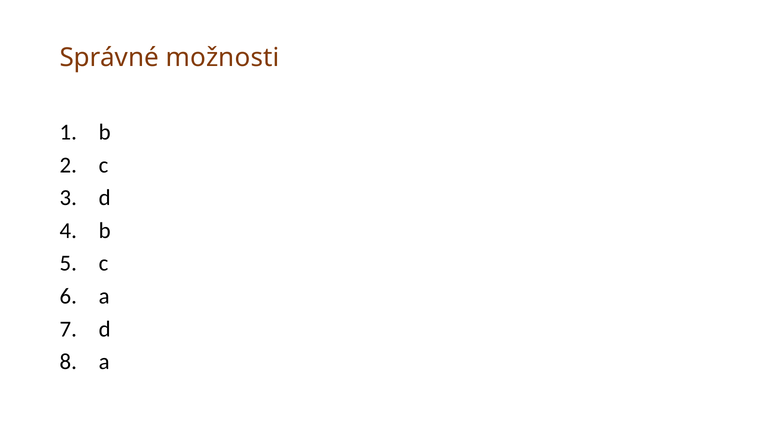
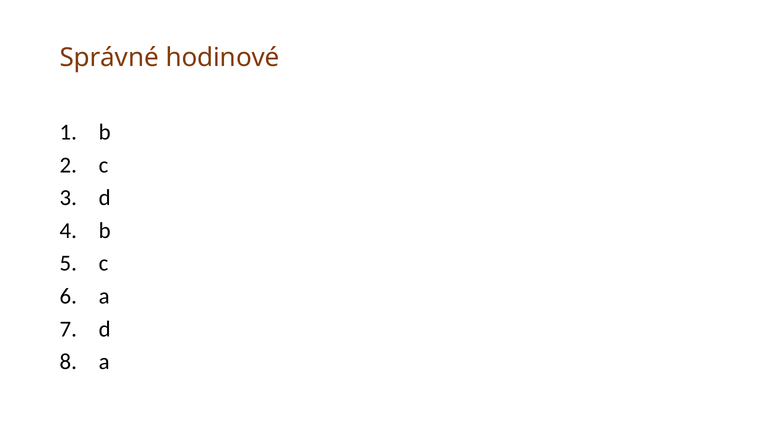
možnosti: možnosti -> hodinové
